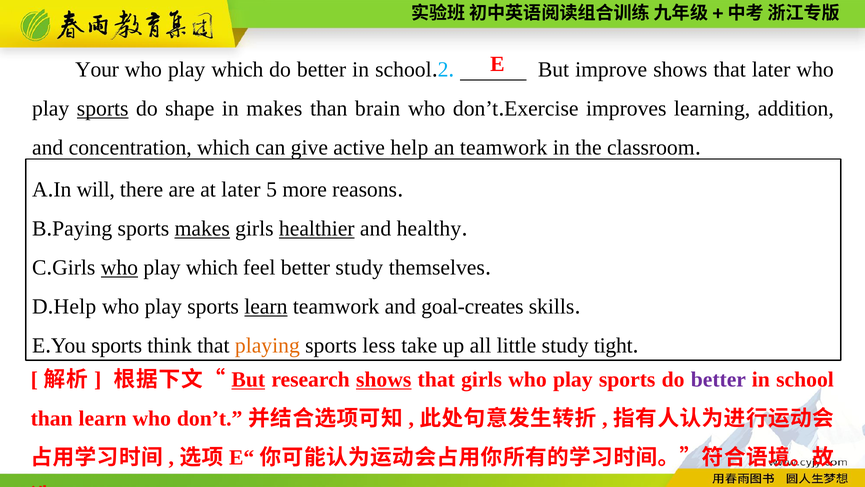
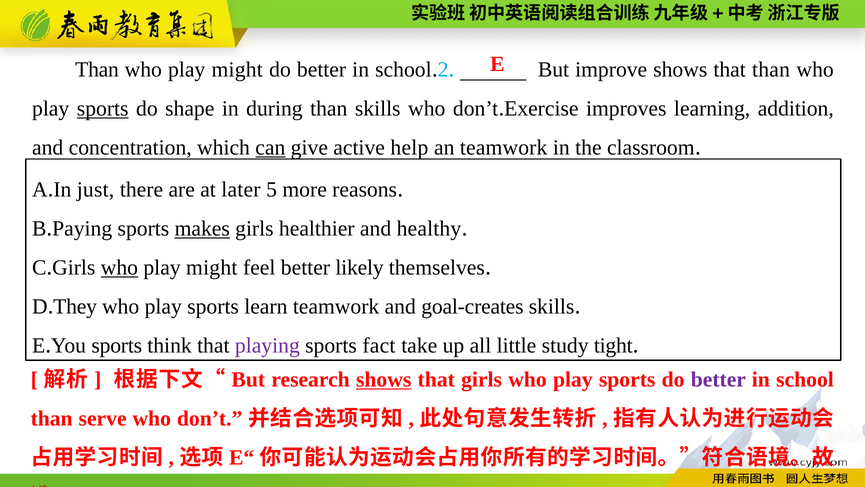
Your at (97, 70): Your -> Than
which at (237, 70): which -> might
that later: later -> than
in makes: makes -> during
than brain: brain -> skills
can underline: none -> present
will: will -> just
healthier underline: present -> none
which at (212, 267): which -> might
better study: study -> likely
Help at (75, 306): Help -> They
learn at (266, 306) underline: present -> none
playing colour: orange -> purple
less: less -> fact
But at (248, 379) underline: present -> none
than learn: learn -> serve
